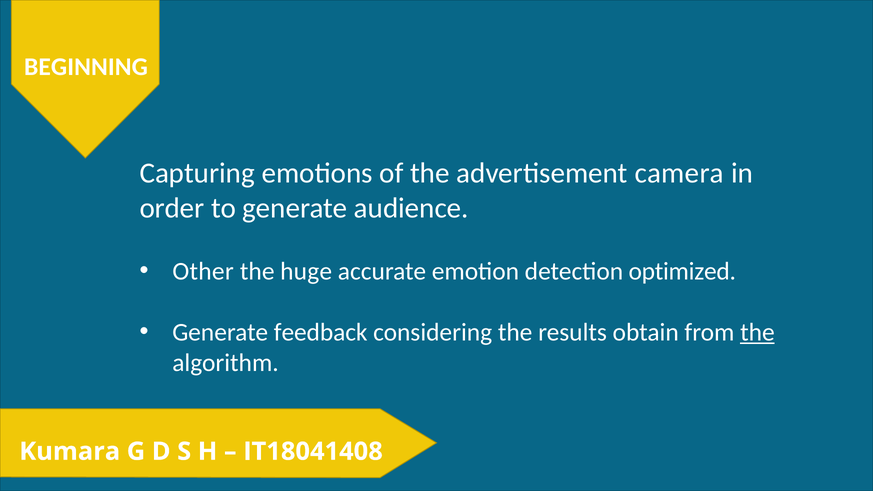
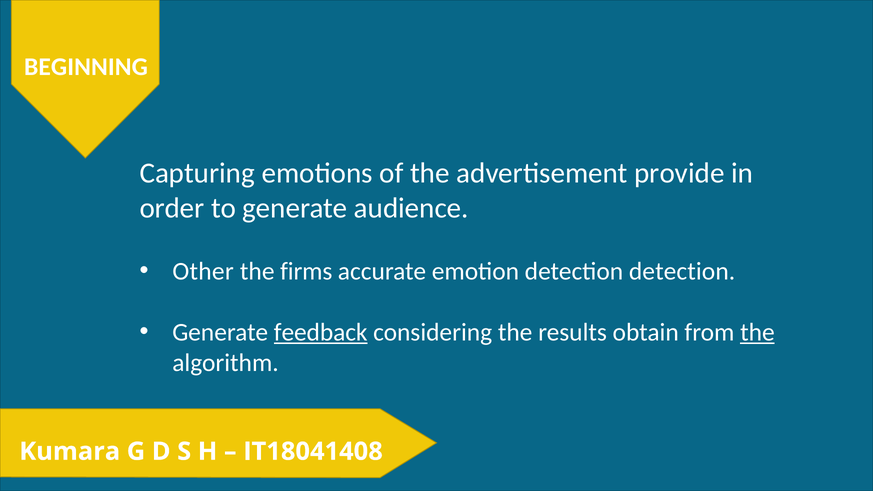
camera: camera -> provide
huge: huge -> firms
detection optimized: optimized -> detection
feedback underline: none -> present
